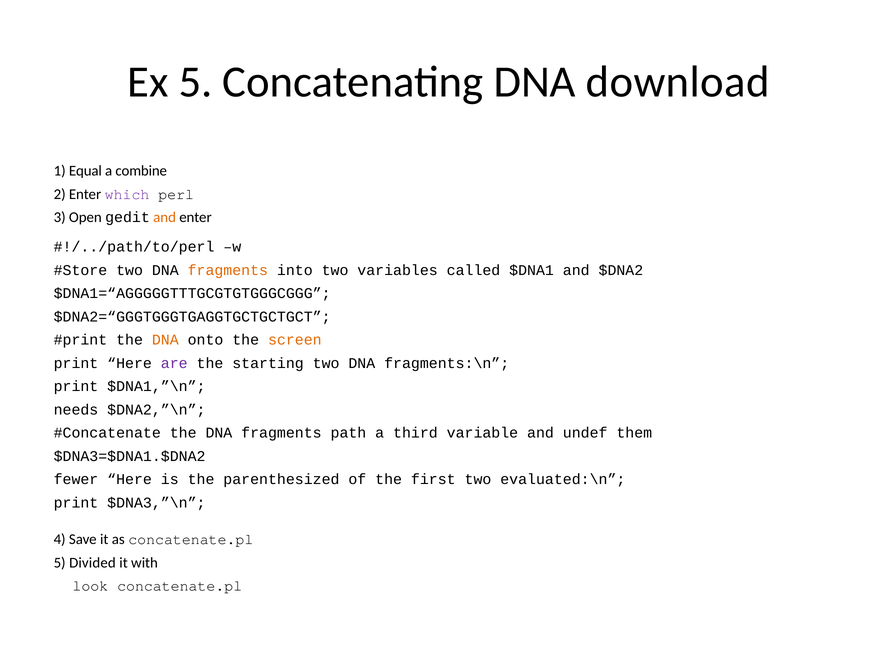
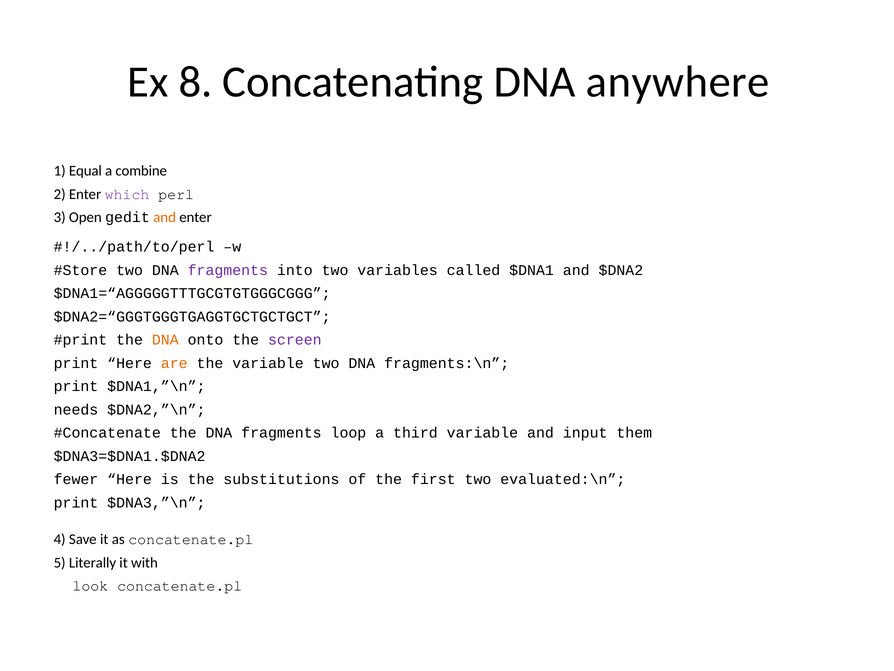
Ex 5: 5 -> 8
download: download -> anywhere
fragments at (228, 270) colour: orange -> purple
screen colour: orange -> purple
are colour: purple -> orange
the starting: starting -> variable
path: path -> loop
undef: undef -> input
parenthesized: parenthesized -> substitutions
Divided: Divided -> Literally
